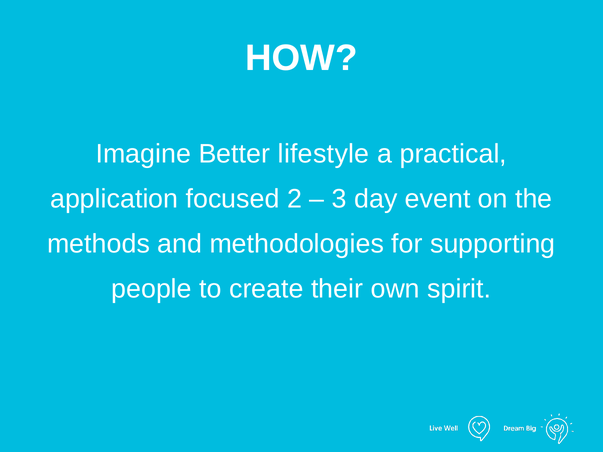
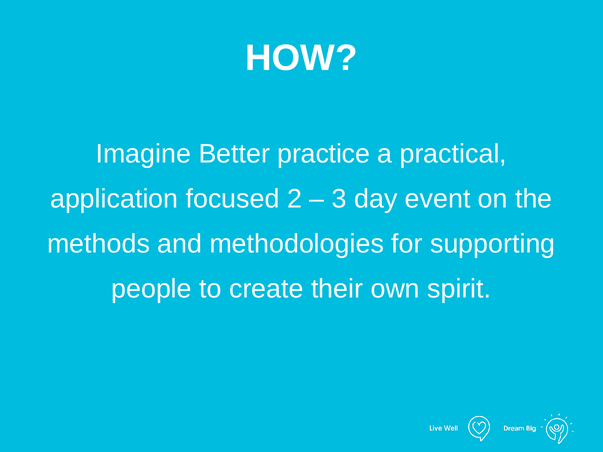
lifestyle: lifestyle -> practice
